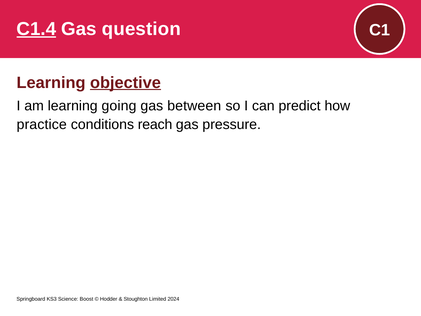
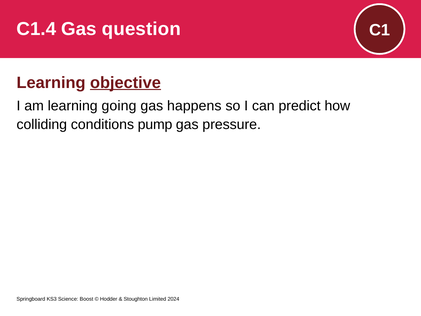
C1.4 underline: present -> none
between: between -> happens
practice: practice -> colliding
reach: reach -> pump
